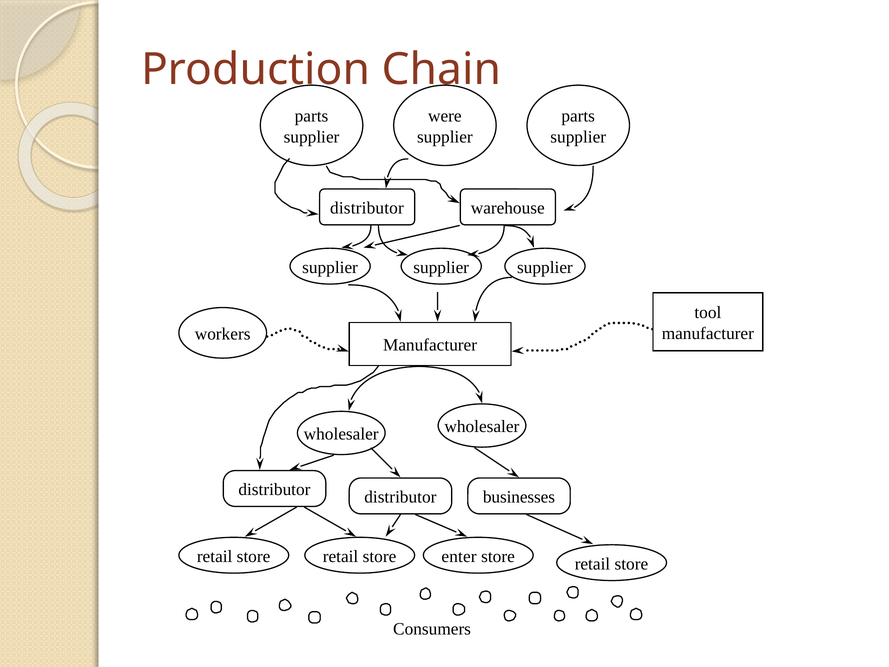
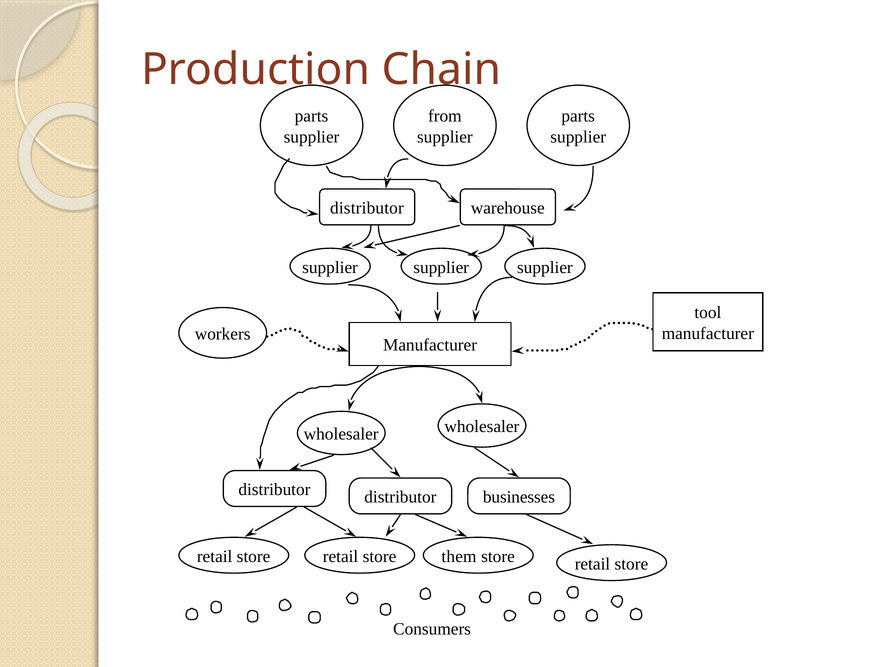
were: were -> from
enter: enter -> them
